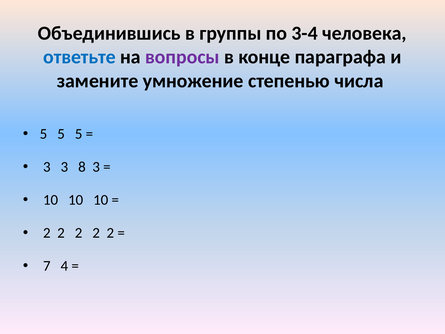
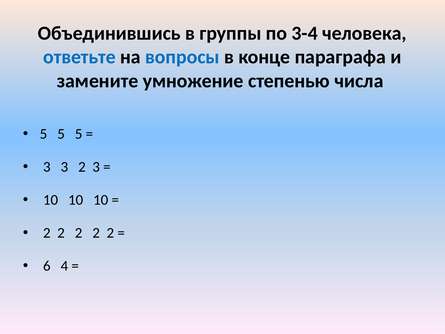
вопросы colour: purple -> blue
3 8: 8 -> 2
7: 7 -> 6
